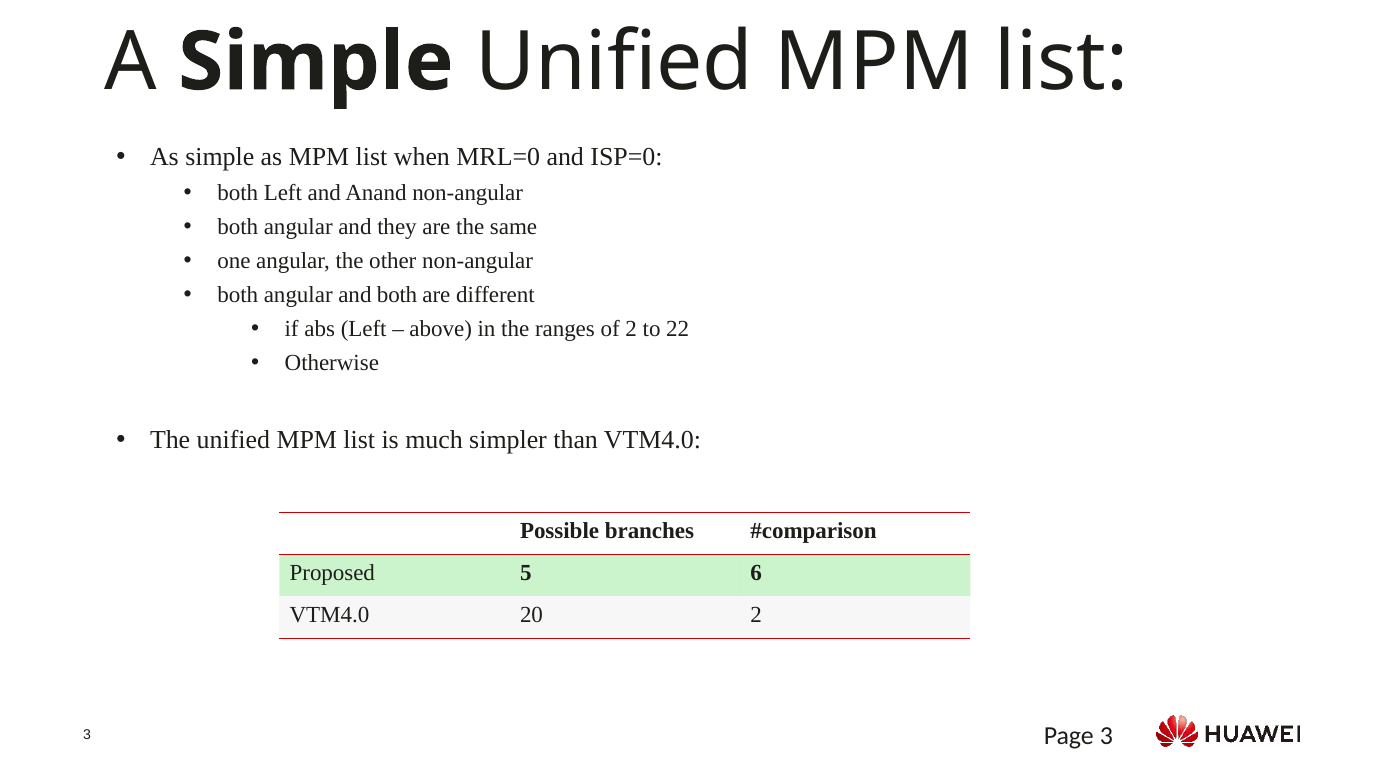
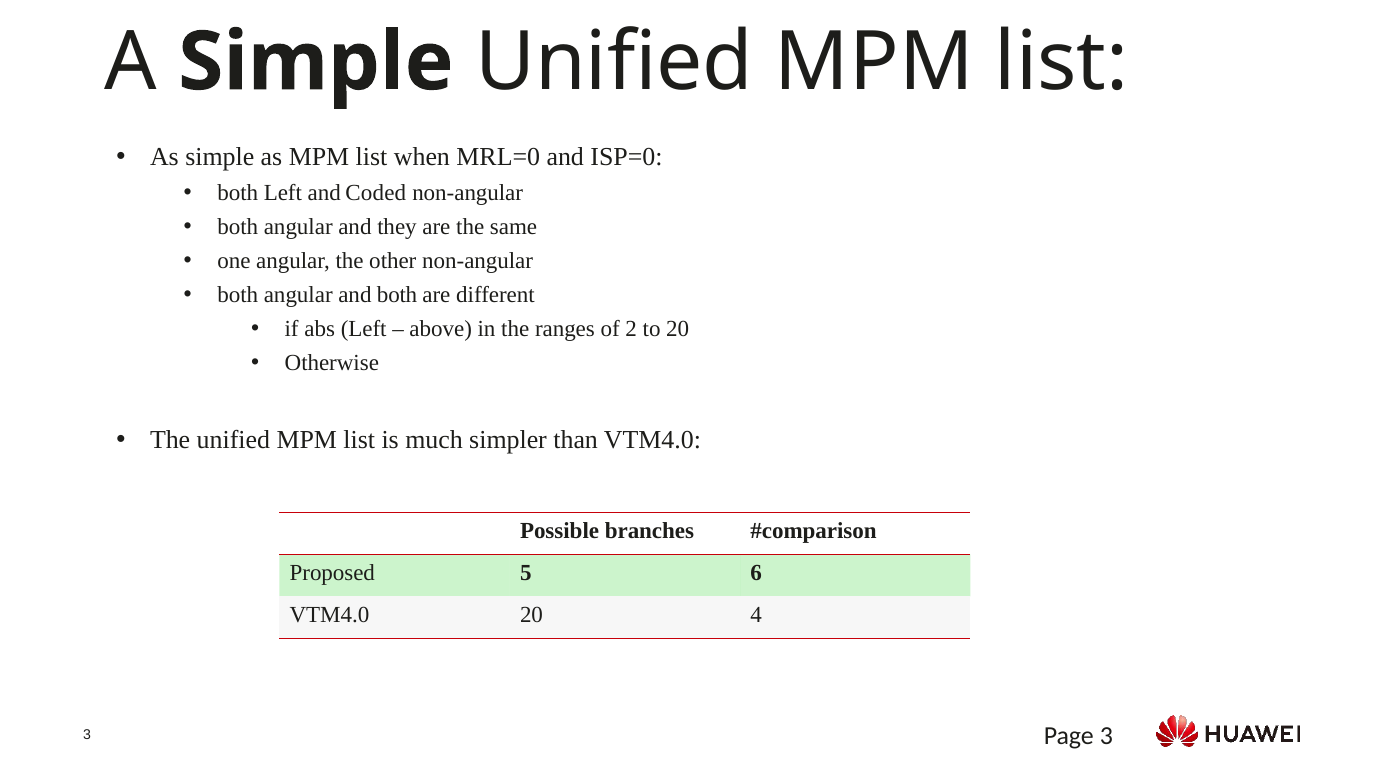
Anand: Anand -> Coded
to 22: 22 -> 20
20 2: 2 -> 4
